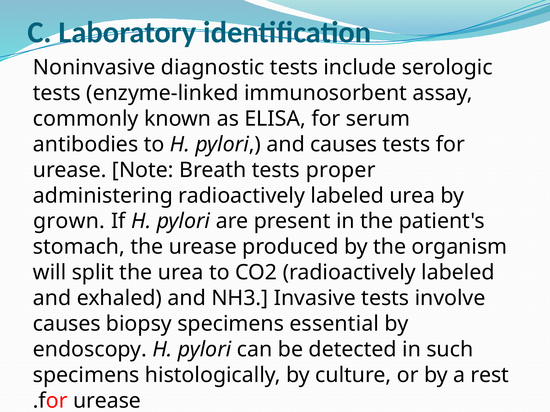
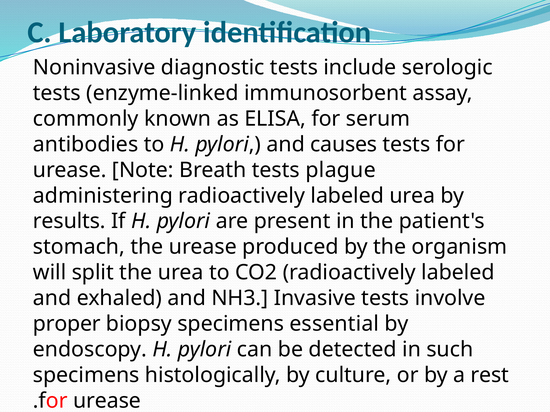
proper: proper -> plague
grown: grown -> results
causes at (67, 324): causes -> proper
